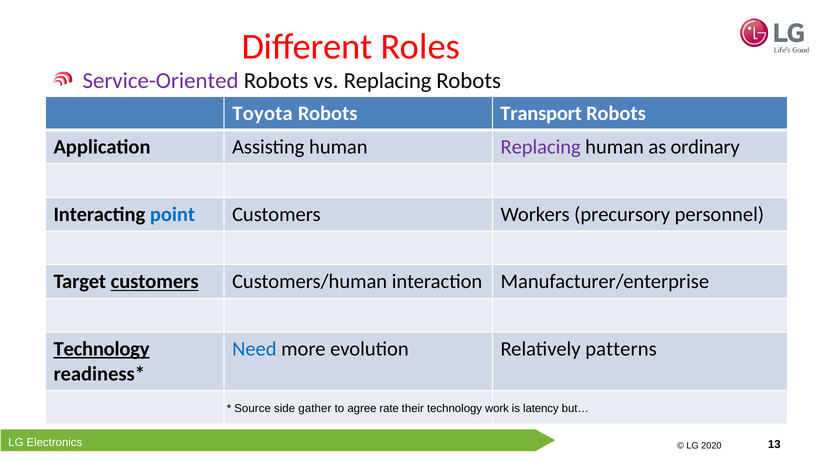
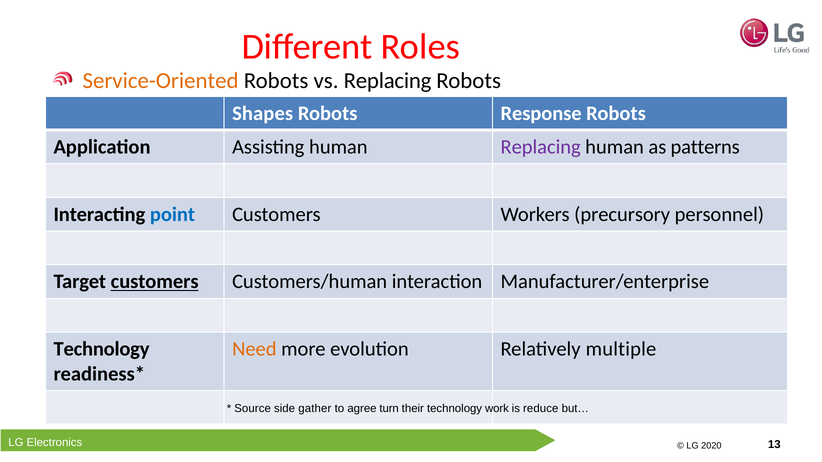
Service-Oriented colour: purple -> orange
Toyota: Toyota -> Shapes
Transport: Transport -> Response
ordinary: ordinary -> patterns
Technology at (102, 349) underline: present -> none
Need colour: blue -> orange
patterns: patterns -> multiple
rate: rate -> turn
latency: latency -> reduce
